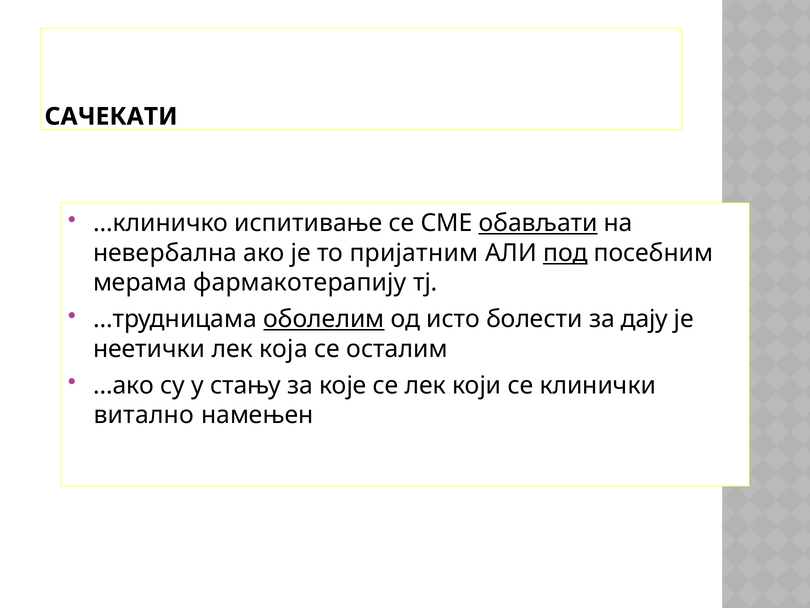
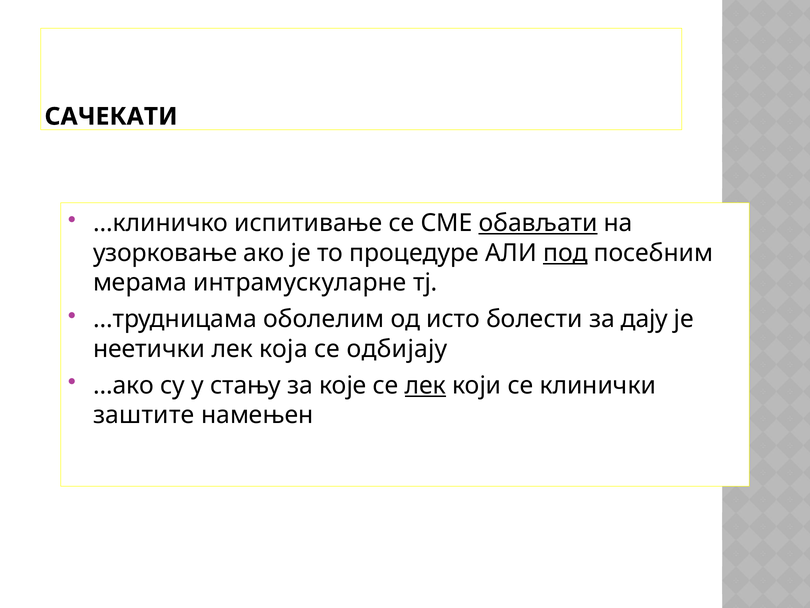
невербална: невербална -> узорковање
пријатним: пријатним -> процедуре
фармакотерапију: фармакотерапију -> интрамускуларне
оболелим underline: present -> none
осталим: осталим -> одбијају
лек at (425, 385) underline: none -> present
витално: витално -> заштите
